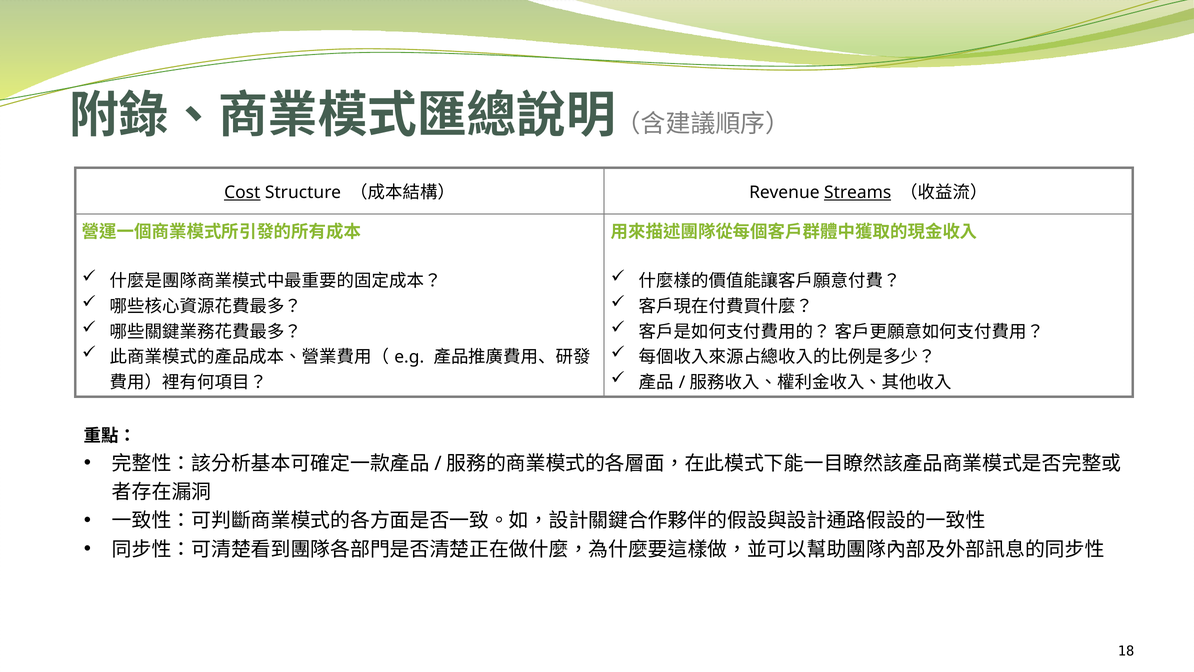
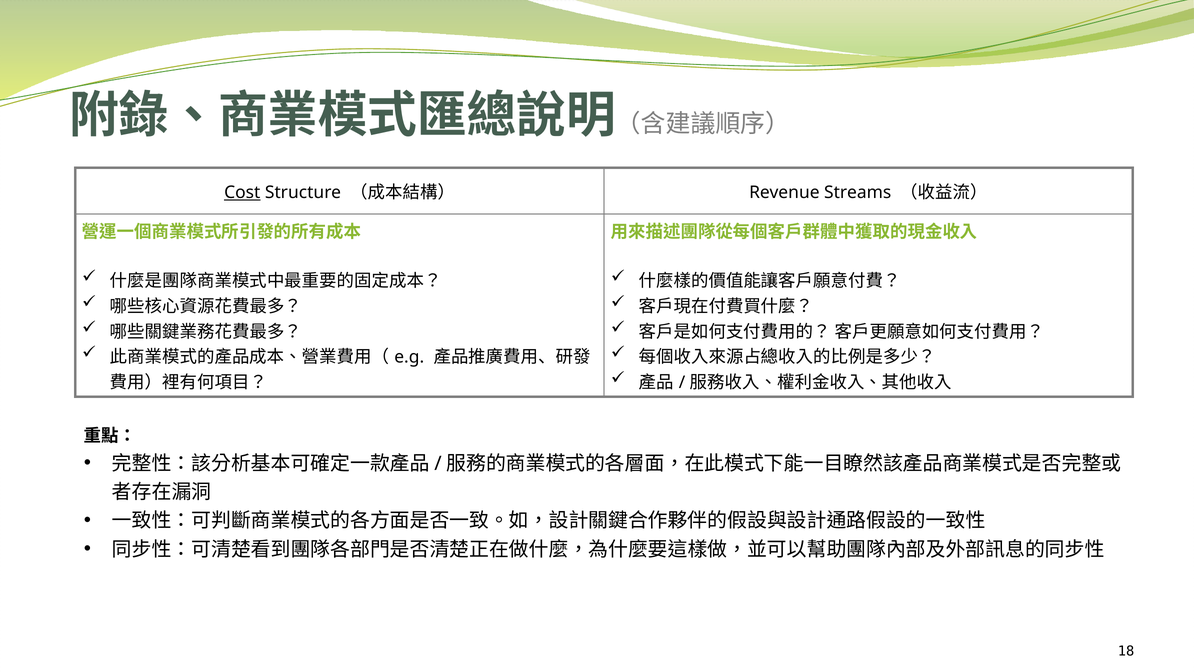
Streams underline: present -> none
